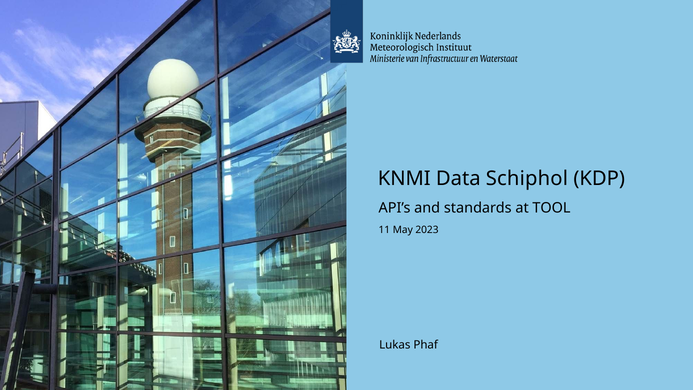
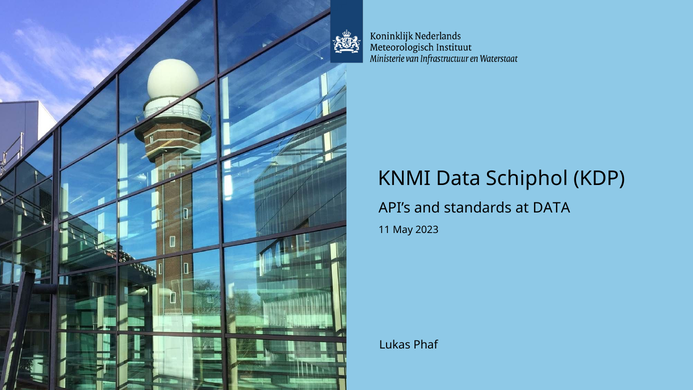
at TOOL: TOOL -> DATA
